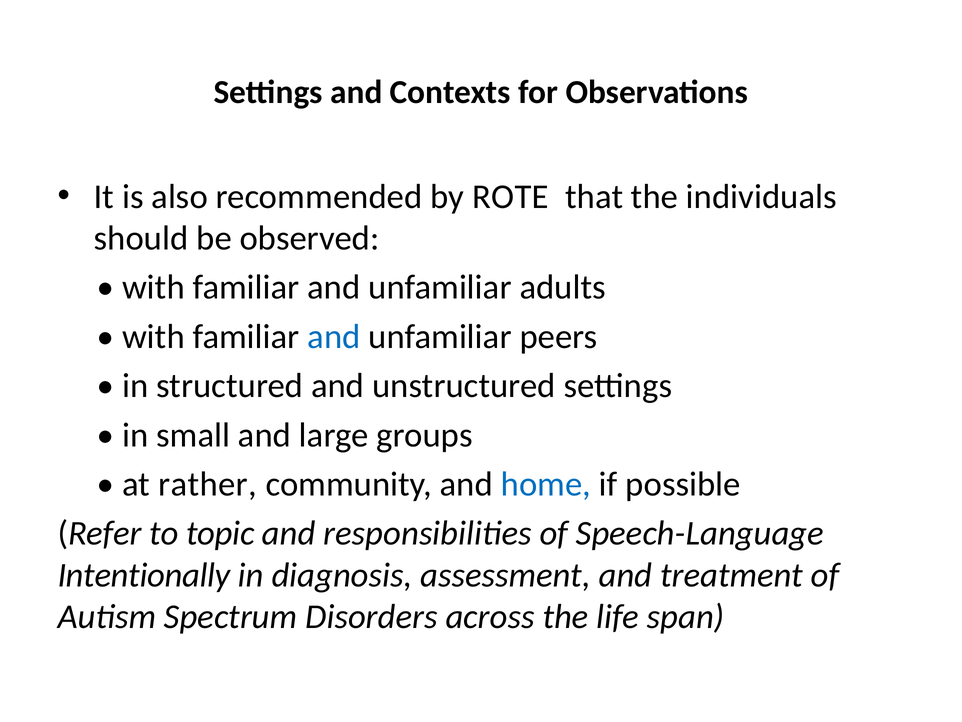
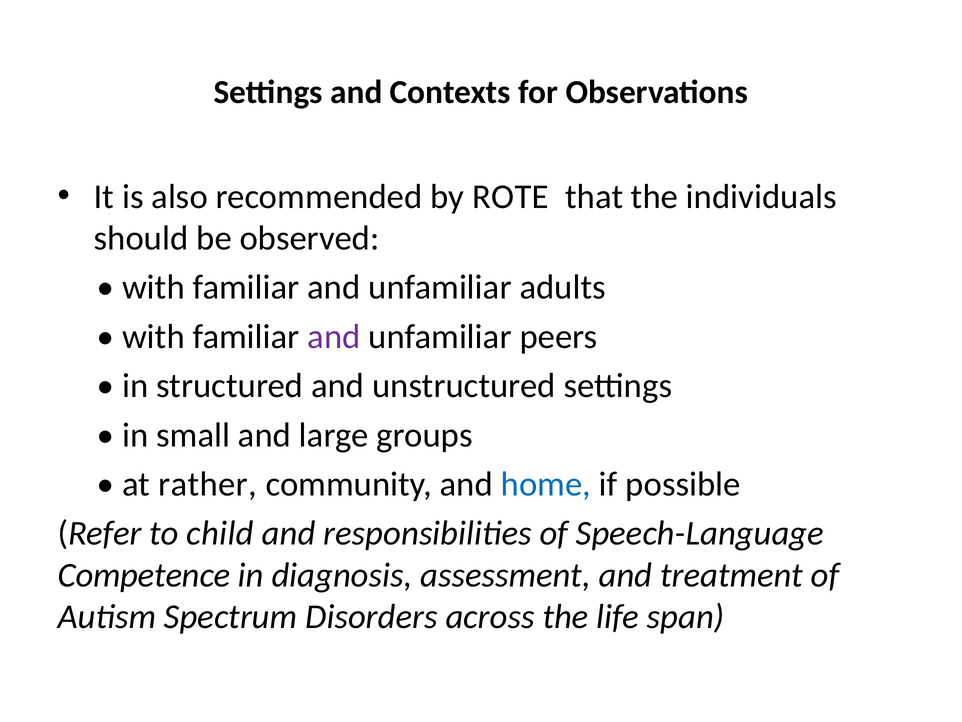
and at (334, 336) colour: blue -> purple
topic: topic -> child
Intentionally: Intentionally -> Competence
